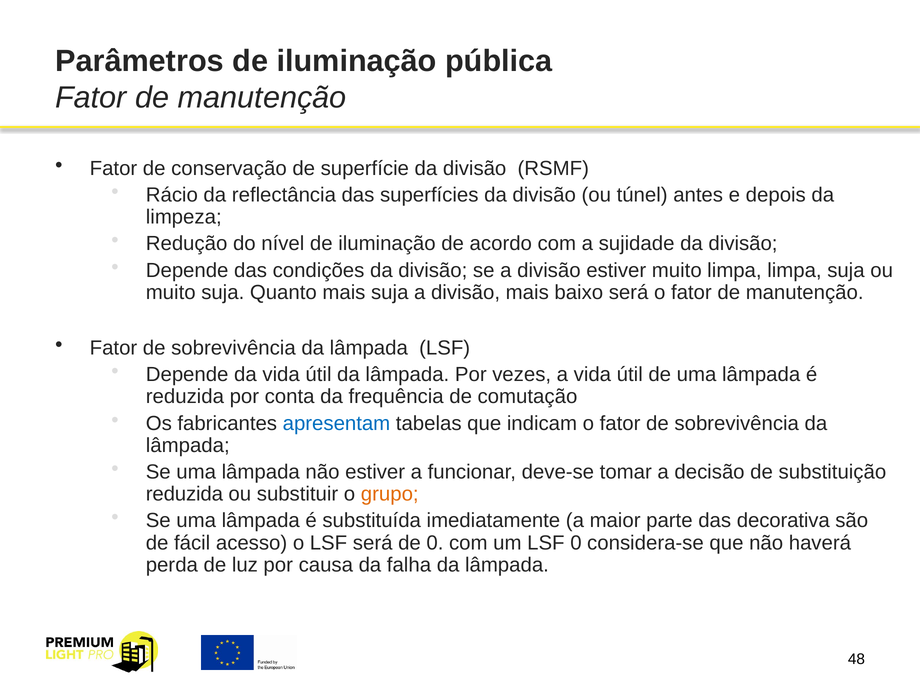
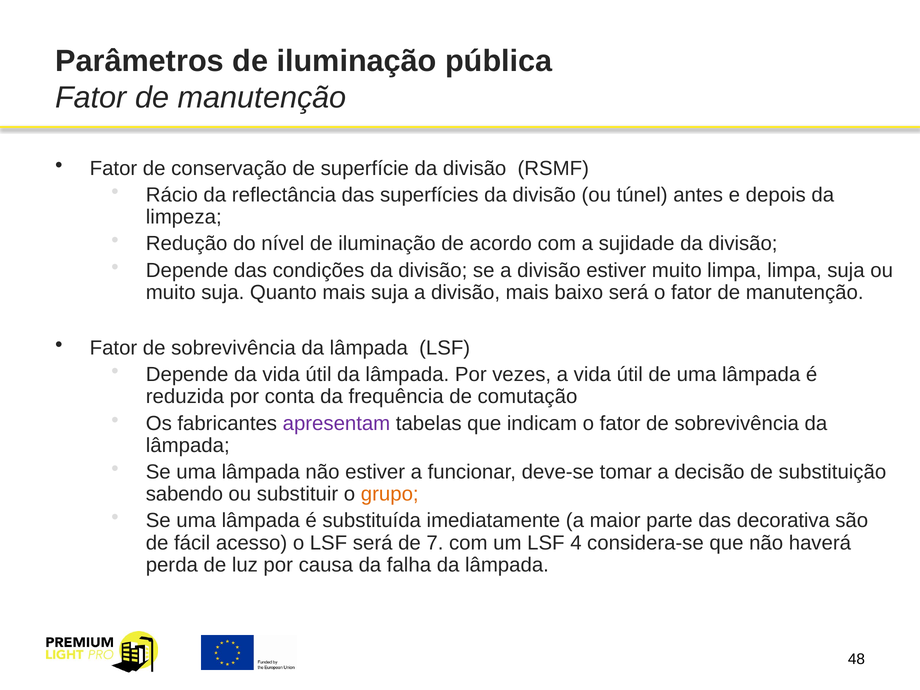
apresentam colour: blue -> purple
reduzida at (184, 494): reduzida -> sabendo
de 0: 0 -> 7
LSF 0: 0 -> 4
